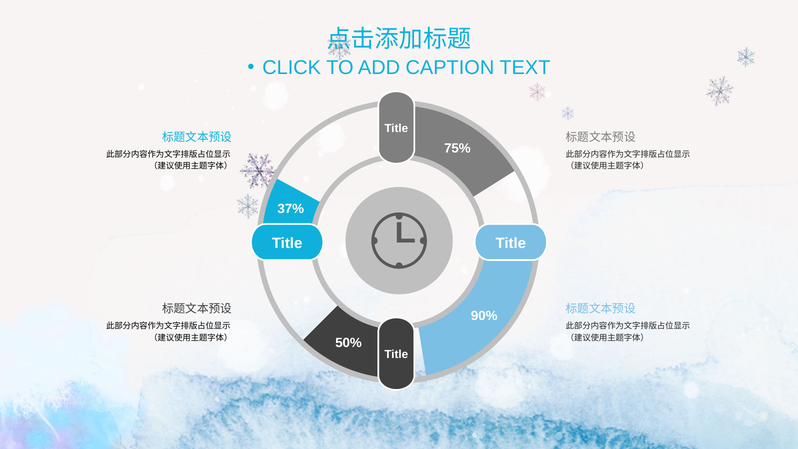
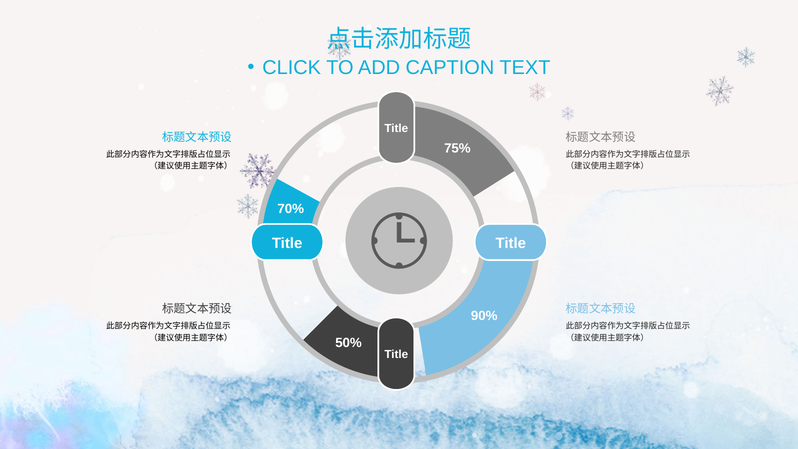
37%: 37% -> 70%
